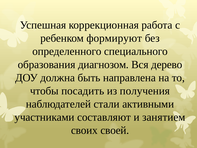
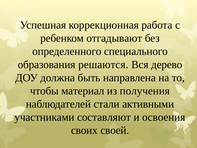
формируют: формируют -> отгадывают
диагнозом: диагнозом -> решаются
посадить: посадить -> материал
занятием: занятием -> освоения
